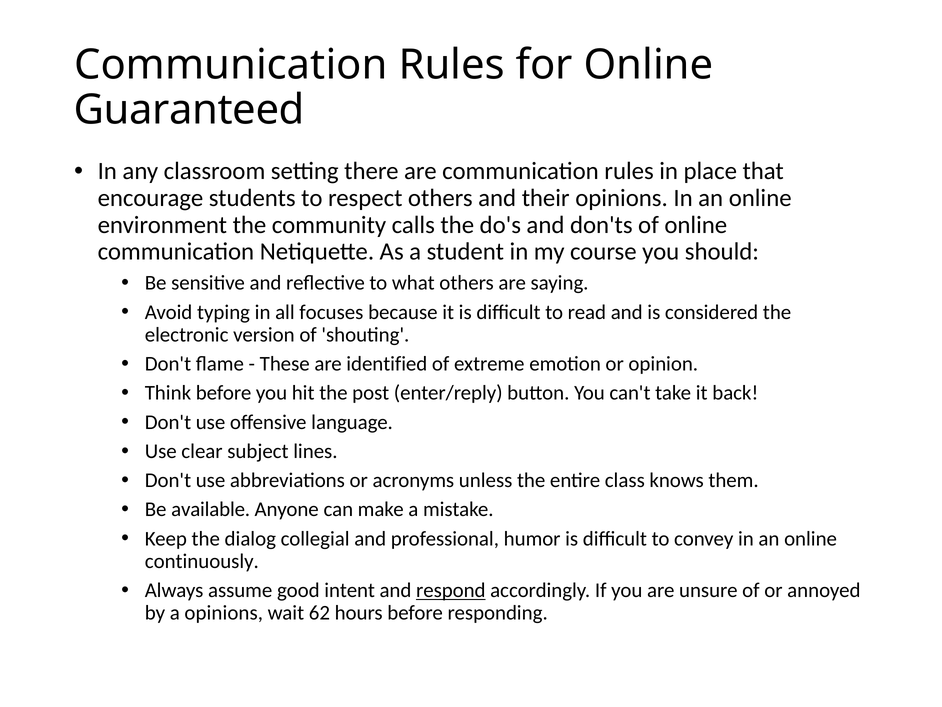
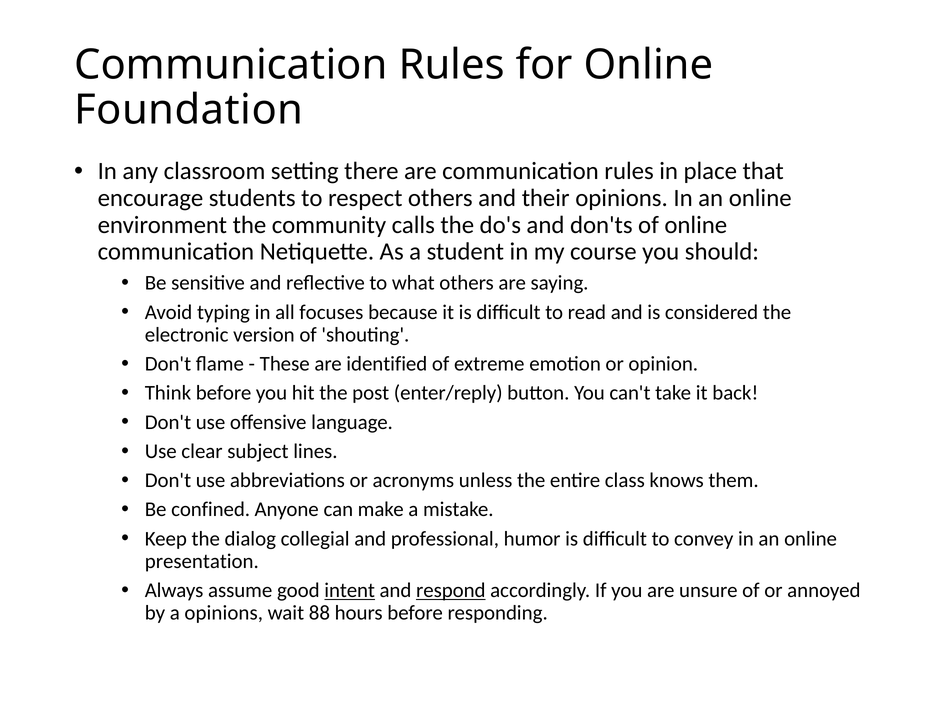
Guaranteed: Guaranteed -> Foundation
available: available -> confined
continuously: continuously -> presentation
intent underline: none -> present
62: 62 -> 88
